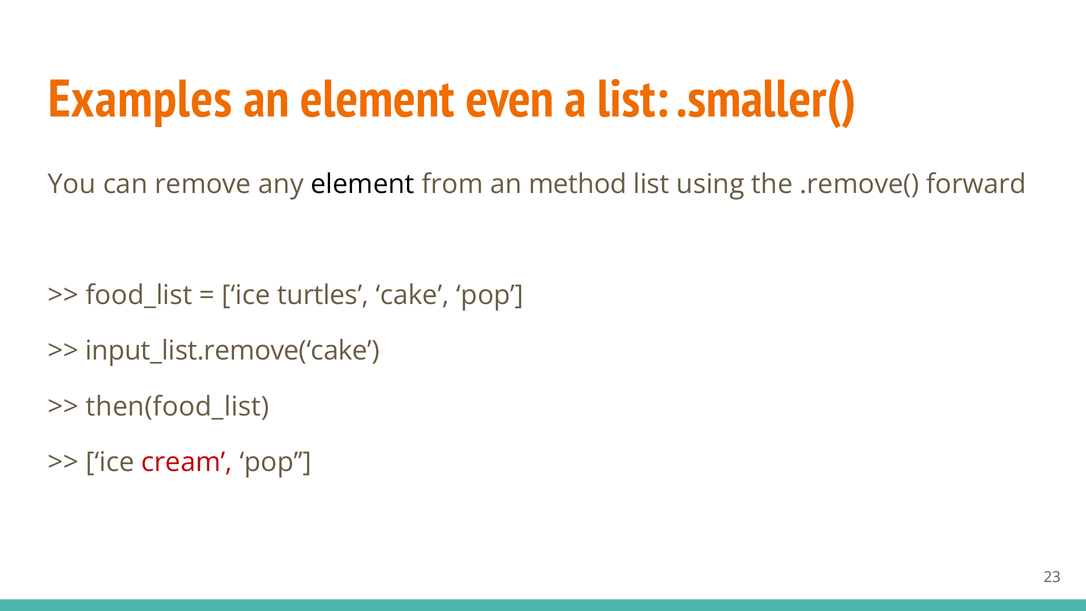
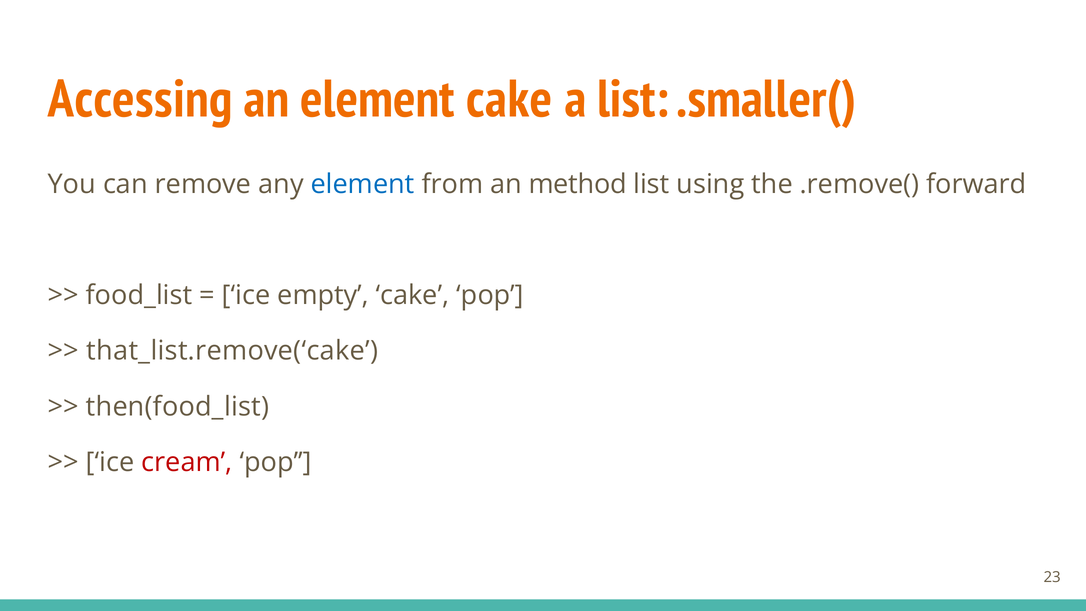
Examples: Examples -> Accessing
element even: even -> cake
element at (363, 184) colour: black -> blue
turtles: turtles -> empty
input_list.remove(‘cake: input_list.remove(‘cake -> that_list.remove(‘cake
